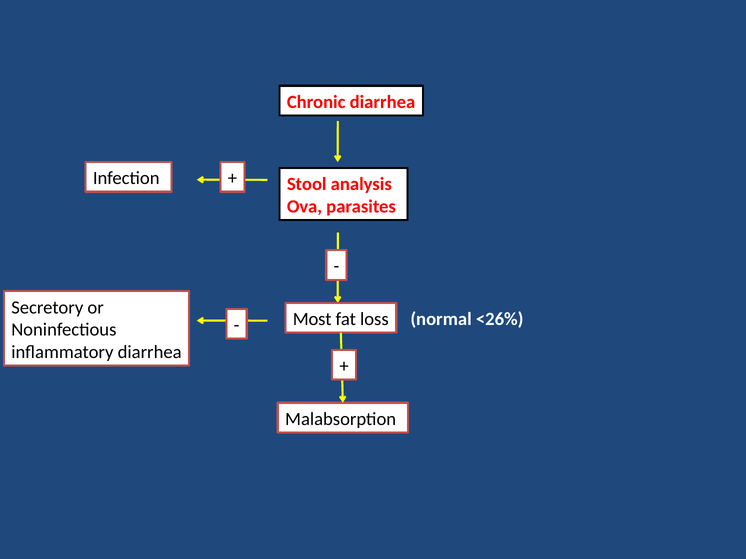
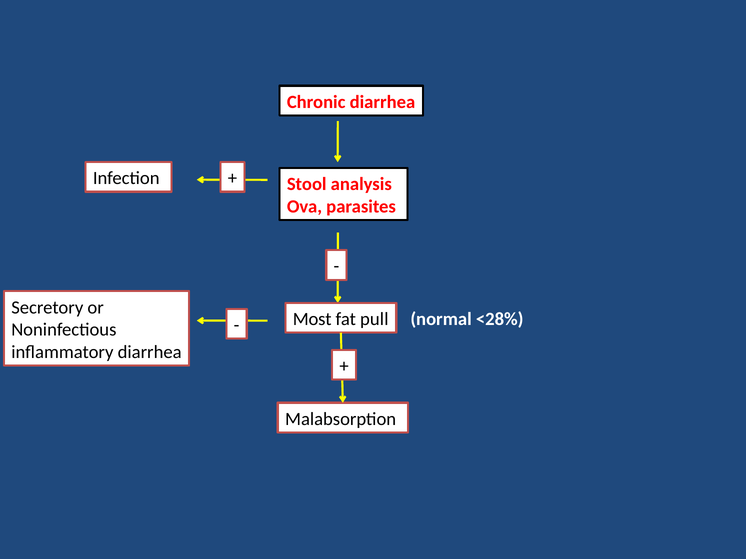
loss: loss -> pull
<26%: <26% -> <28%
